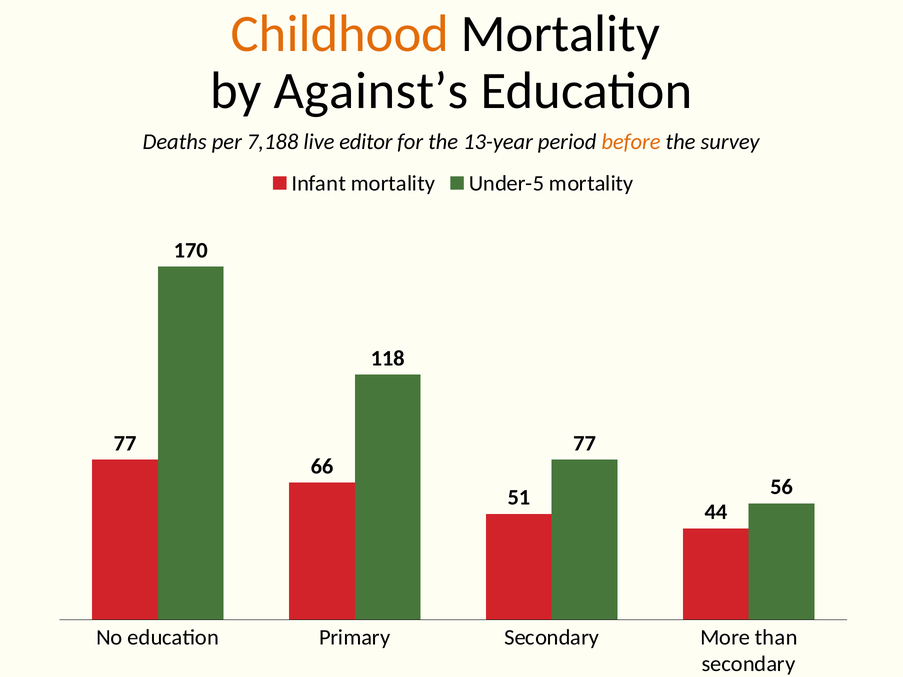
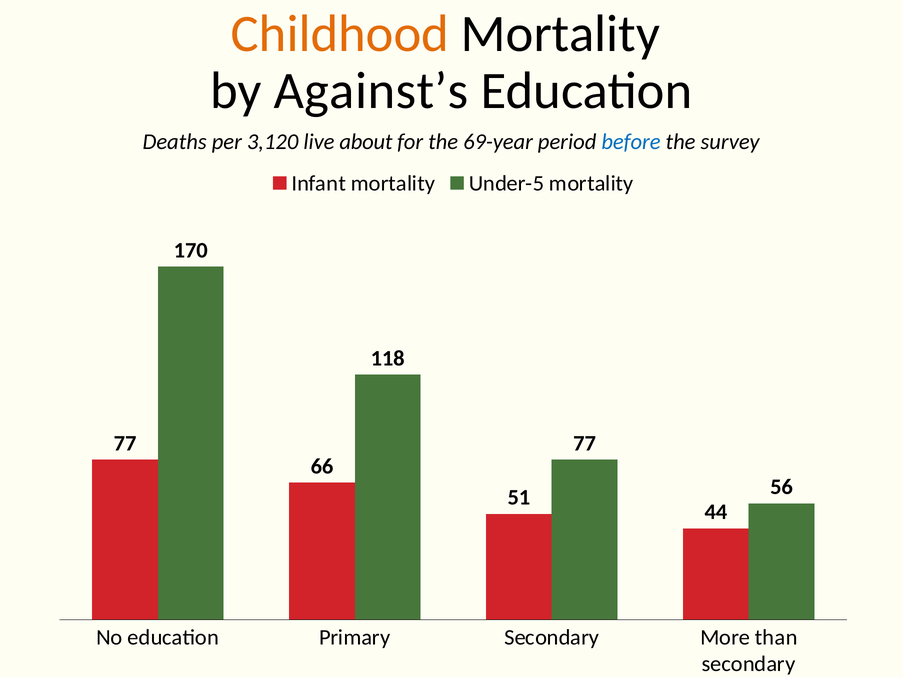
7,188: 7,188 -> 3,120
editor: editor -> about
13-year: 13-year -> 69-year
before colour: orange -> blue
